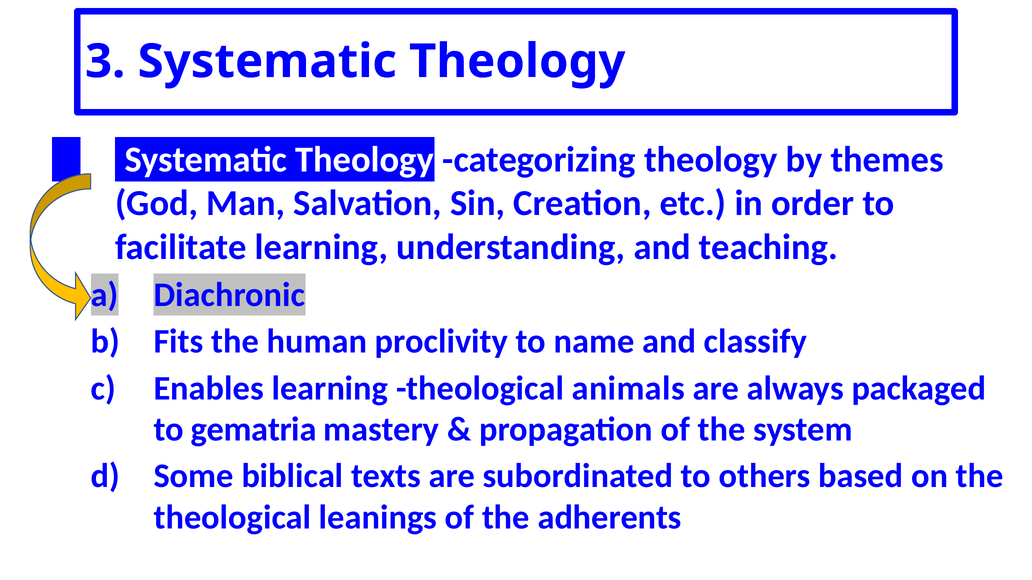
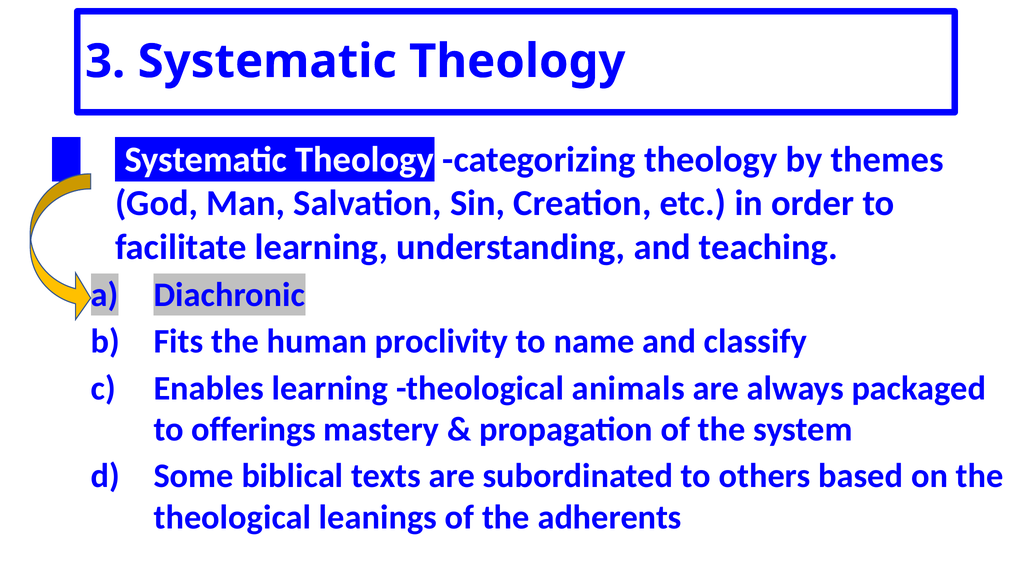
gematria: gematria -> offerings
